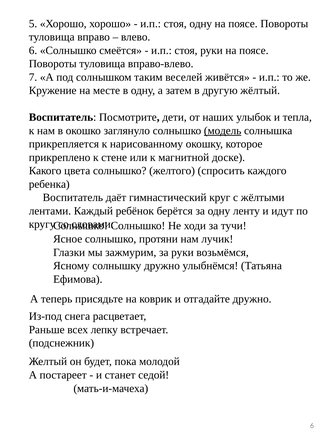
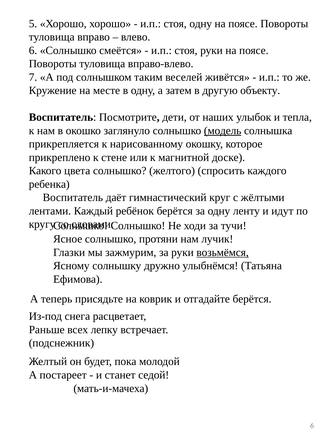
жёлтый: жёлтый -> объекту
возьмёмся underline: none -> present
отгадайте дружно: дружно -> берётся
